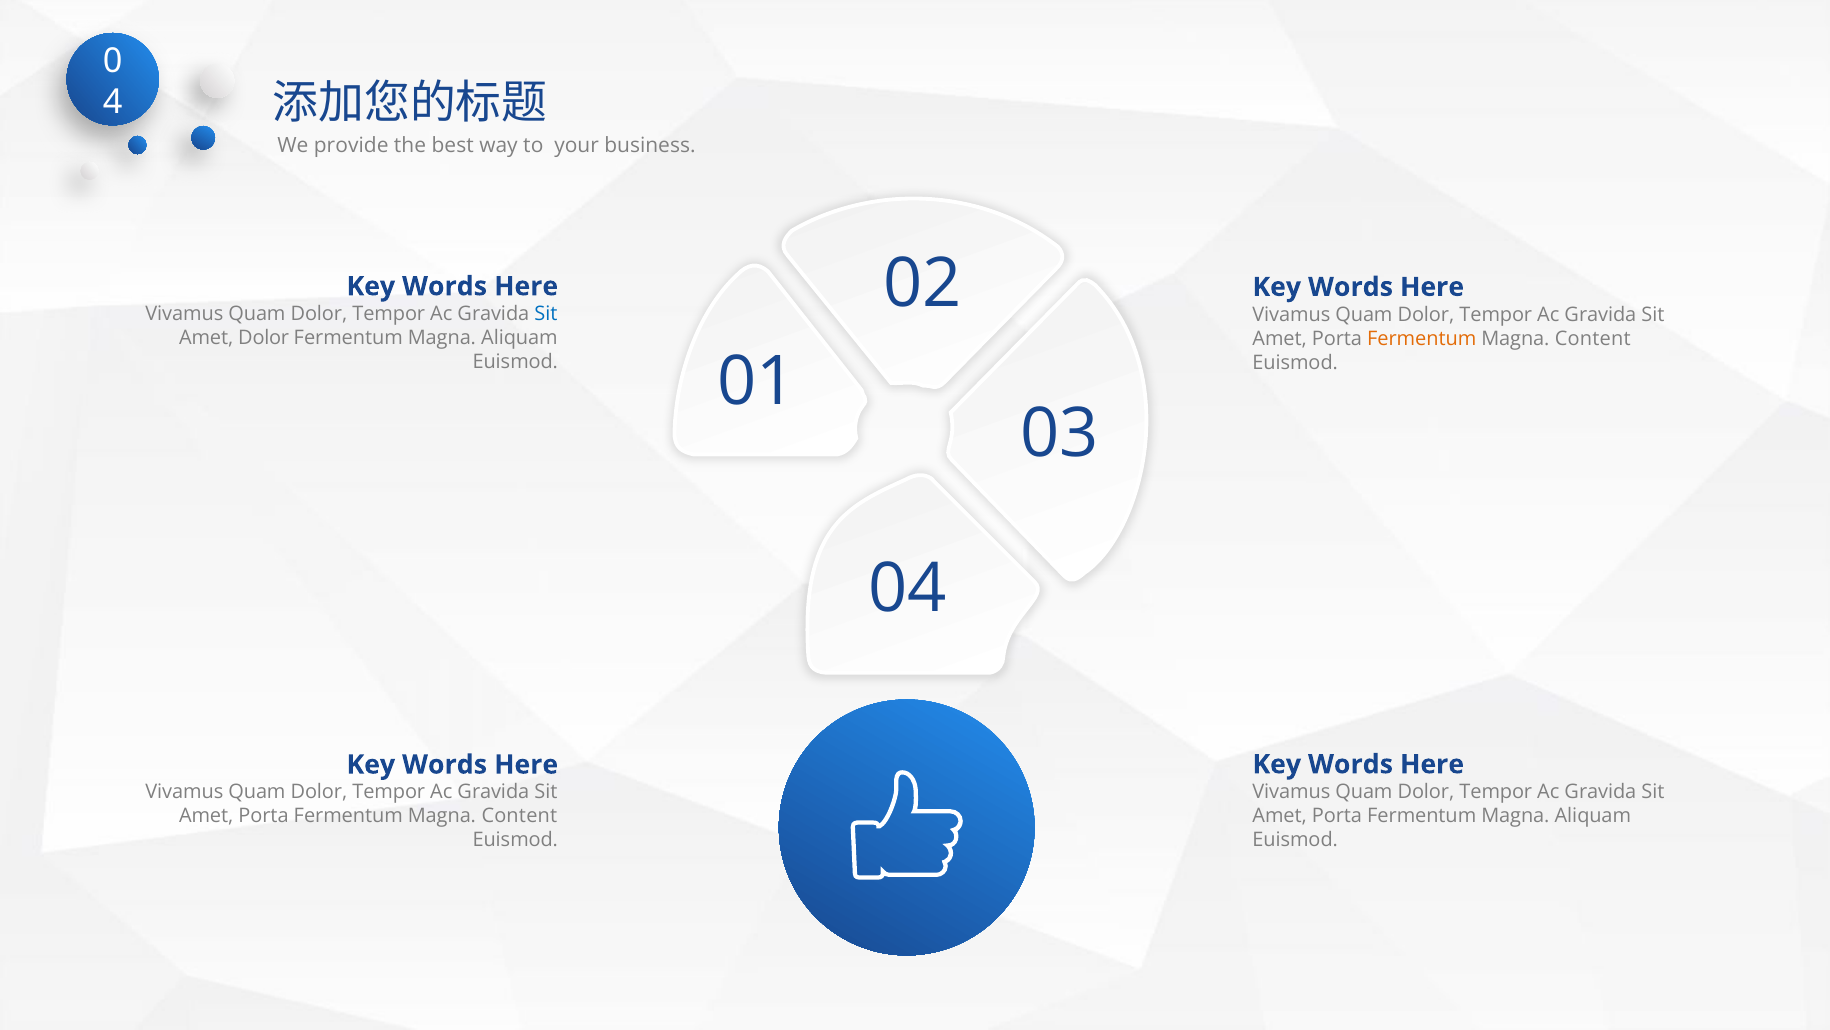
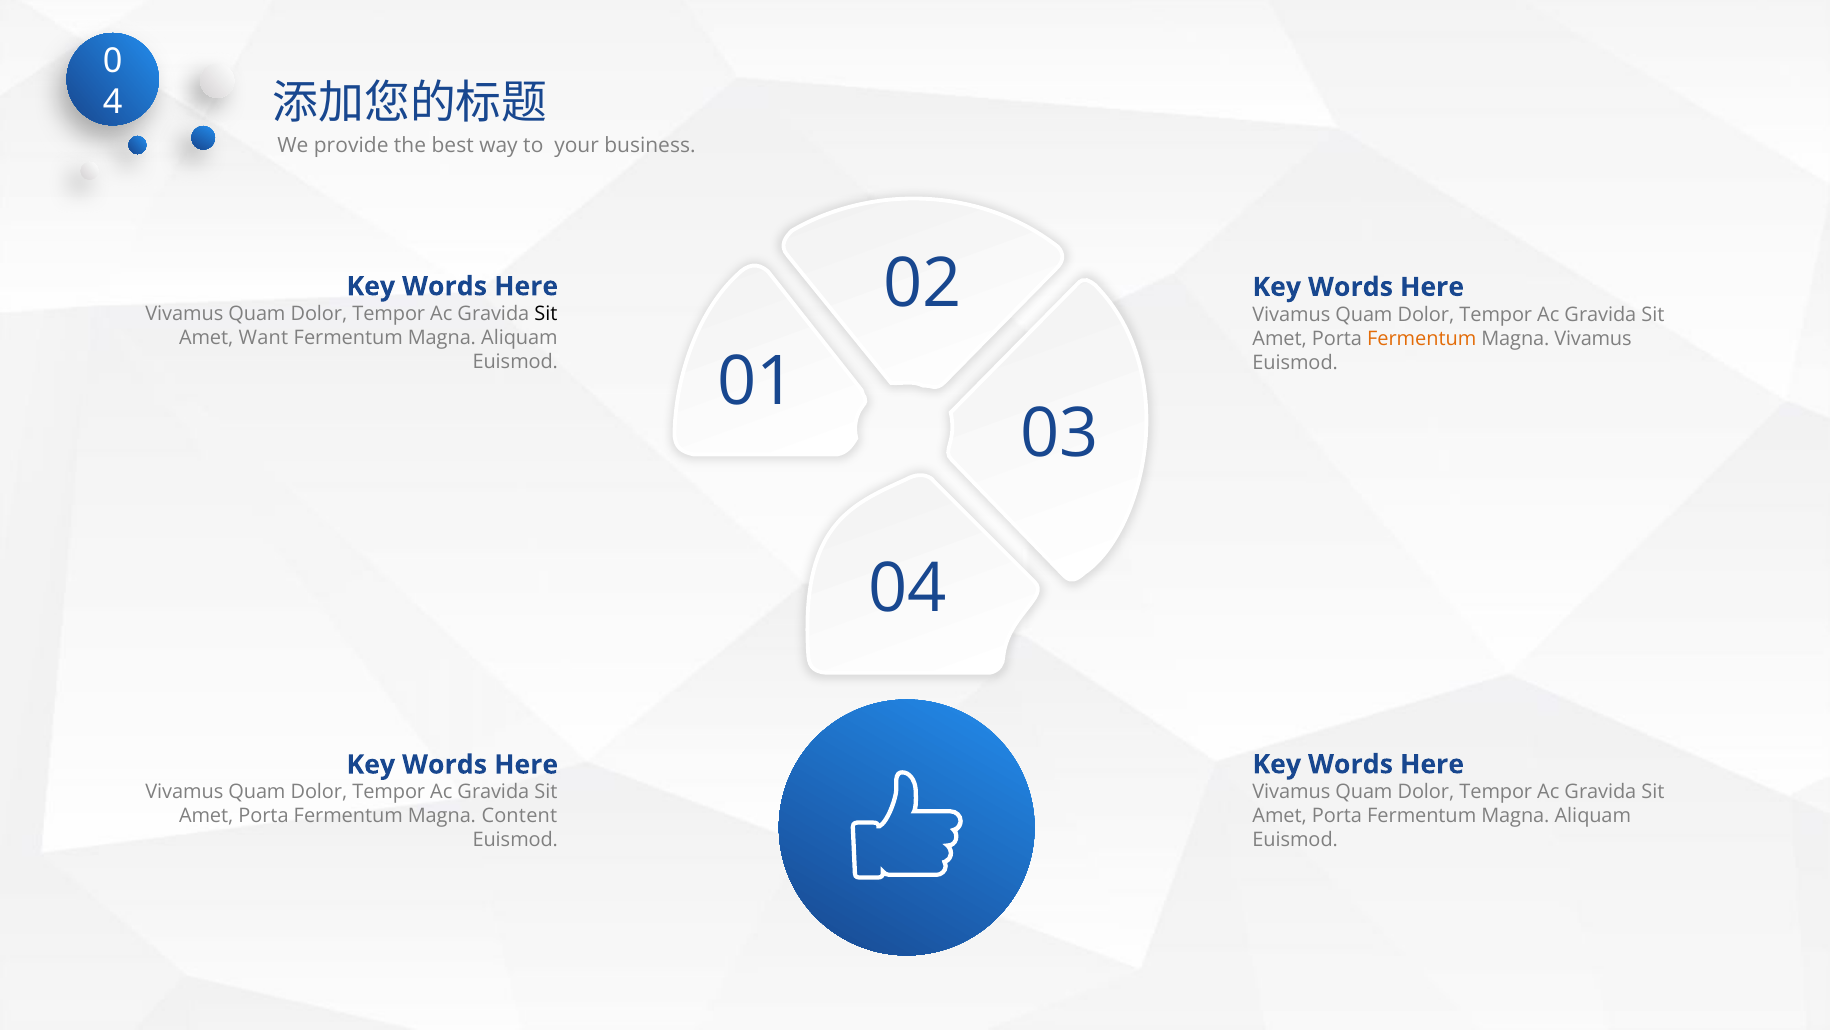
Sit at (546, 314) colour: blue -> black
Amet Dolor: Dolor -> Want
Content at (1593, 338): Content -> Vivamus
